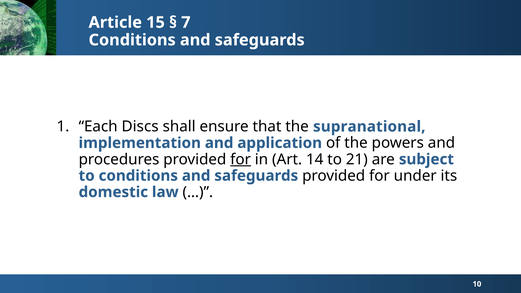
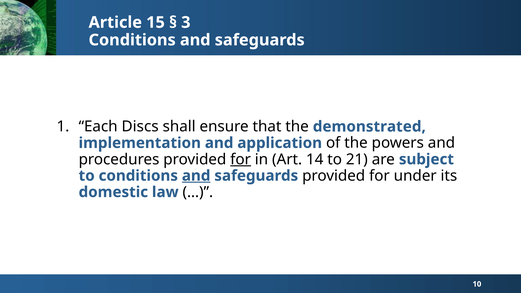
7: 7 -> 3
supranational: supranational -> demonstrated
and at (196, 176) underline: none -> present
